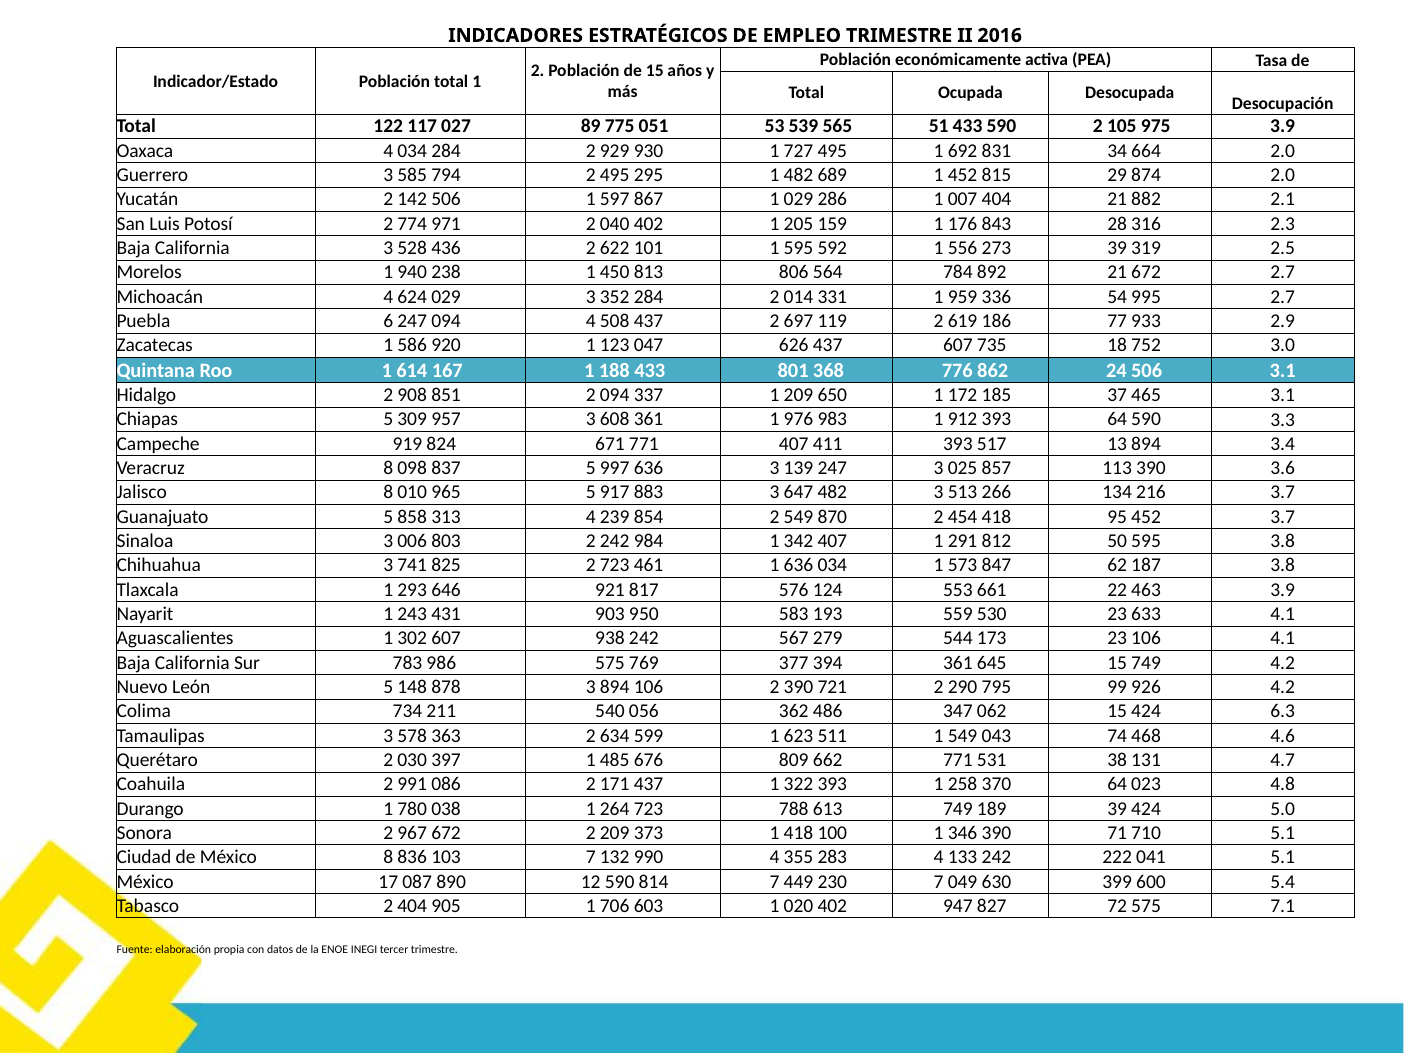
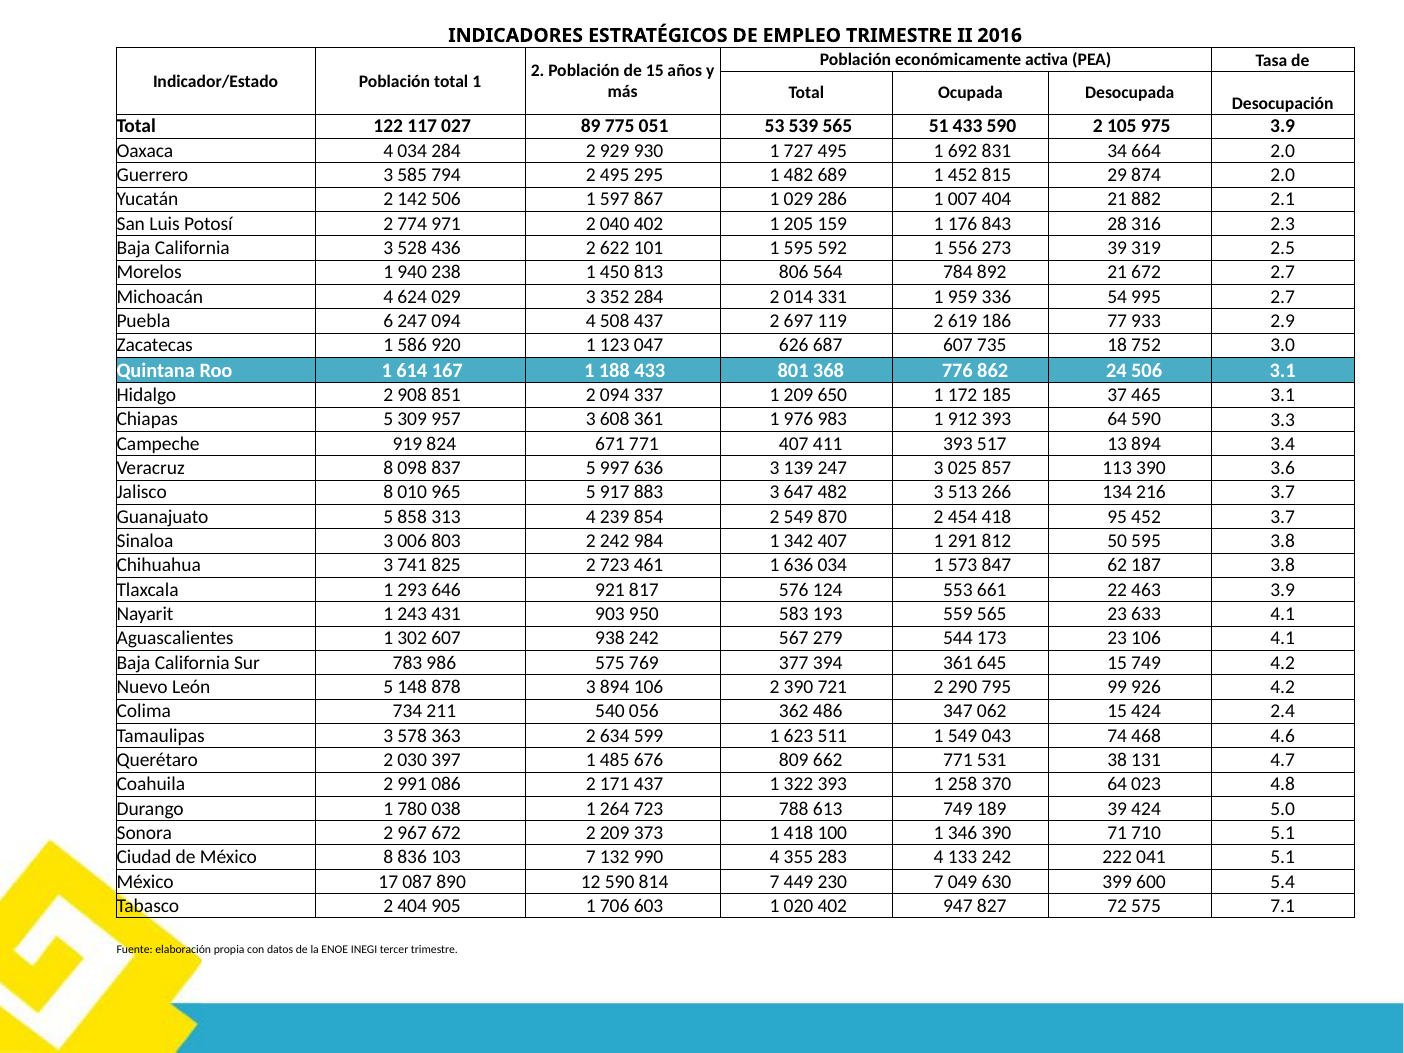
626 437: 437 -> 687
559 530: 530 -> 565
6.3: 6.3 -> 2.4
